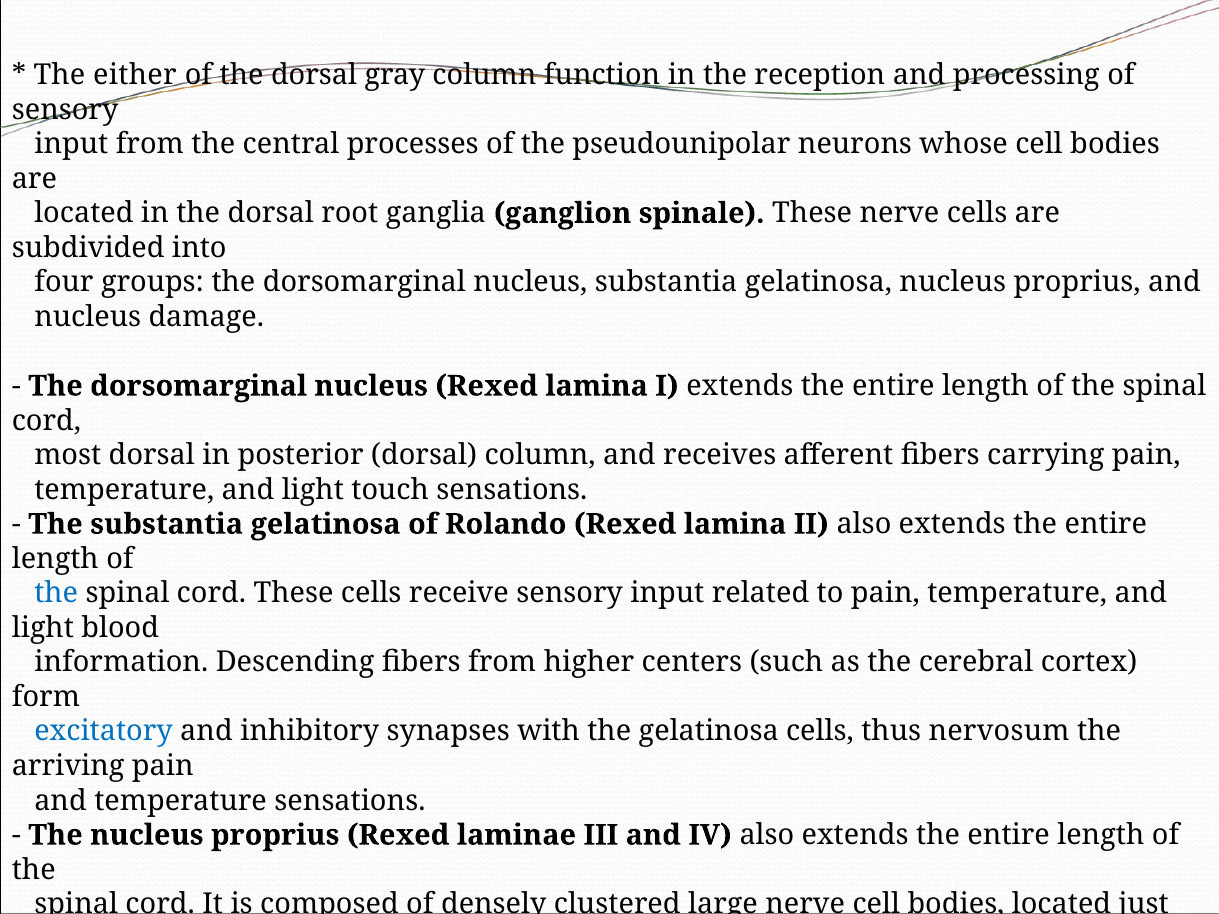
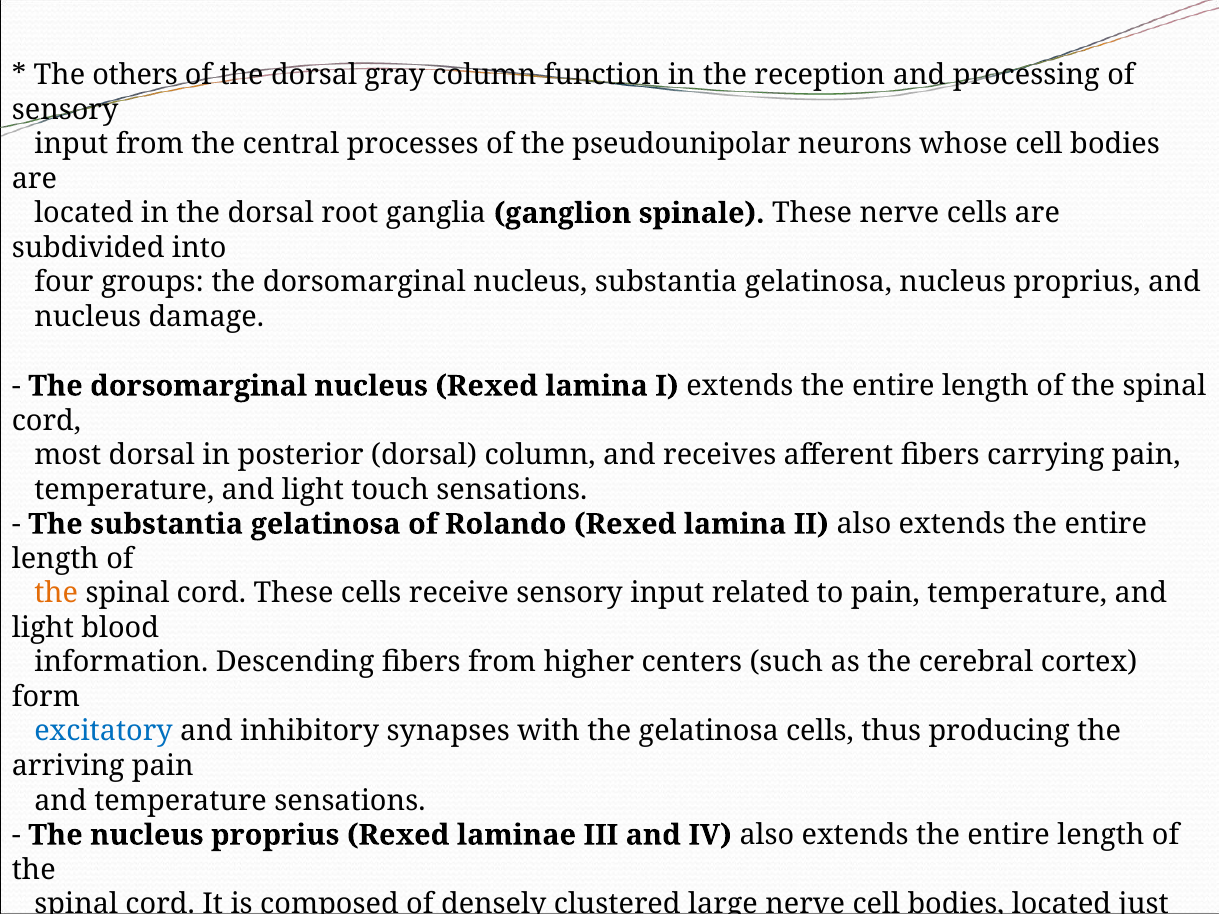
either: either -> others
the at (56, 593) colour: blue -> orange
nervosum: nervosum -> producing
